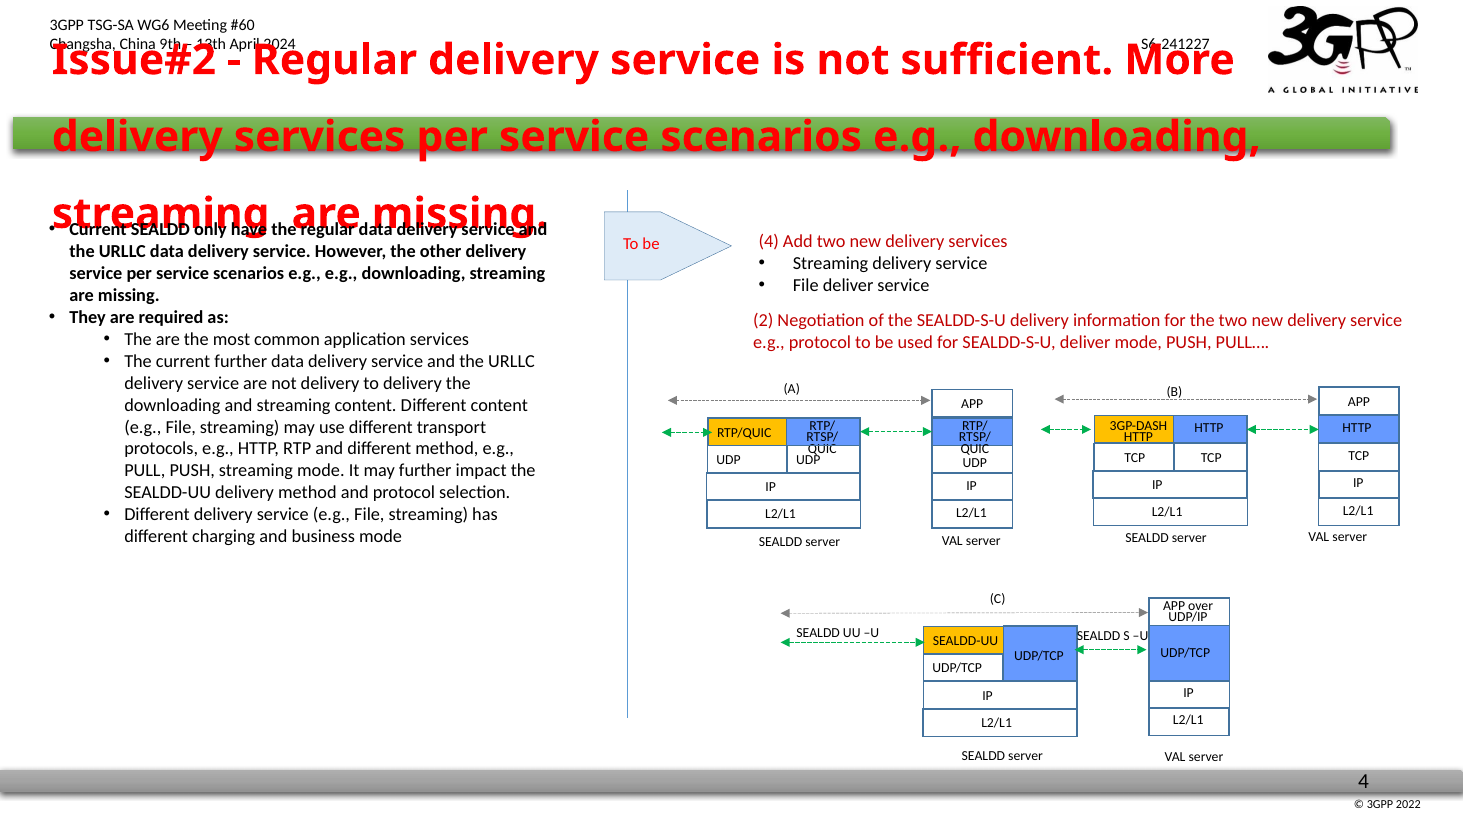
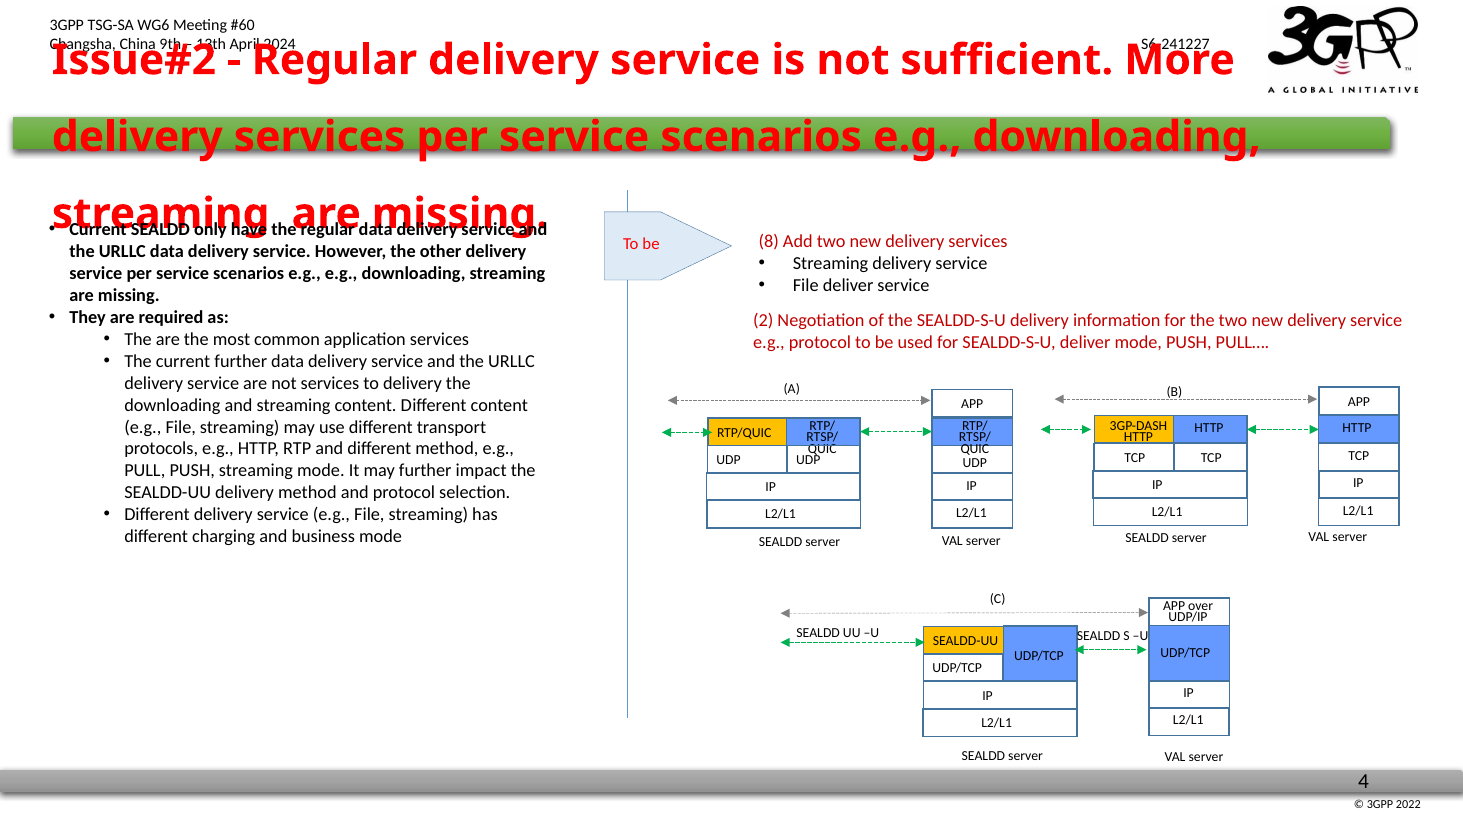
be 4: 4 -> 8
not delivery: delivery -> services
